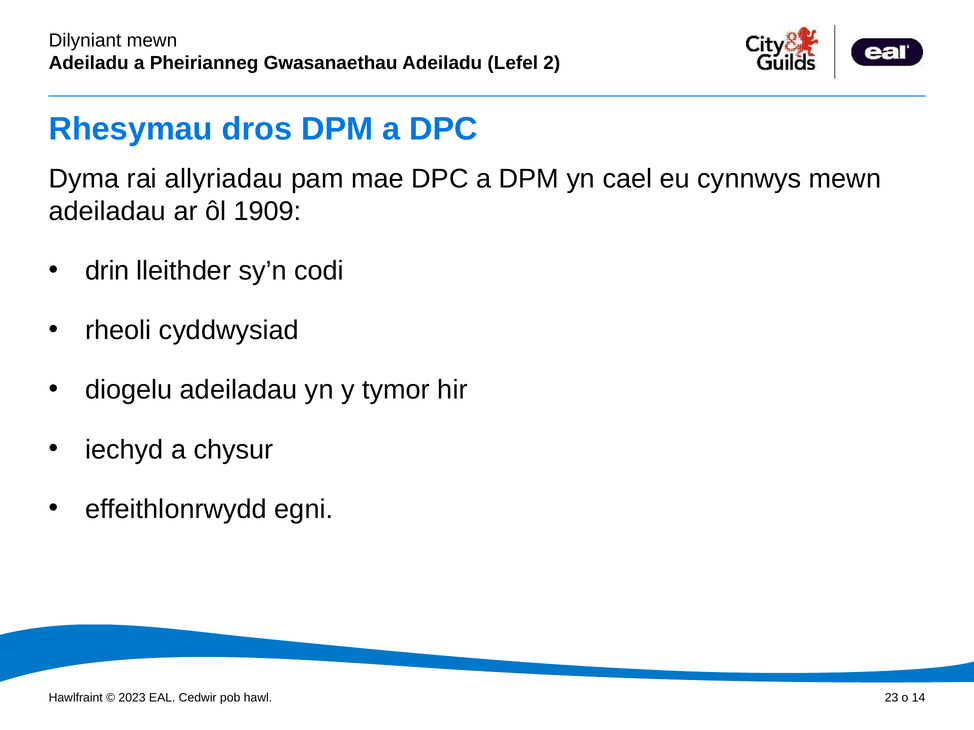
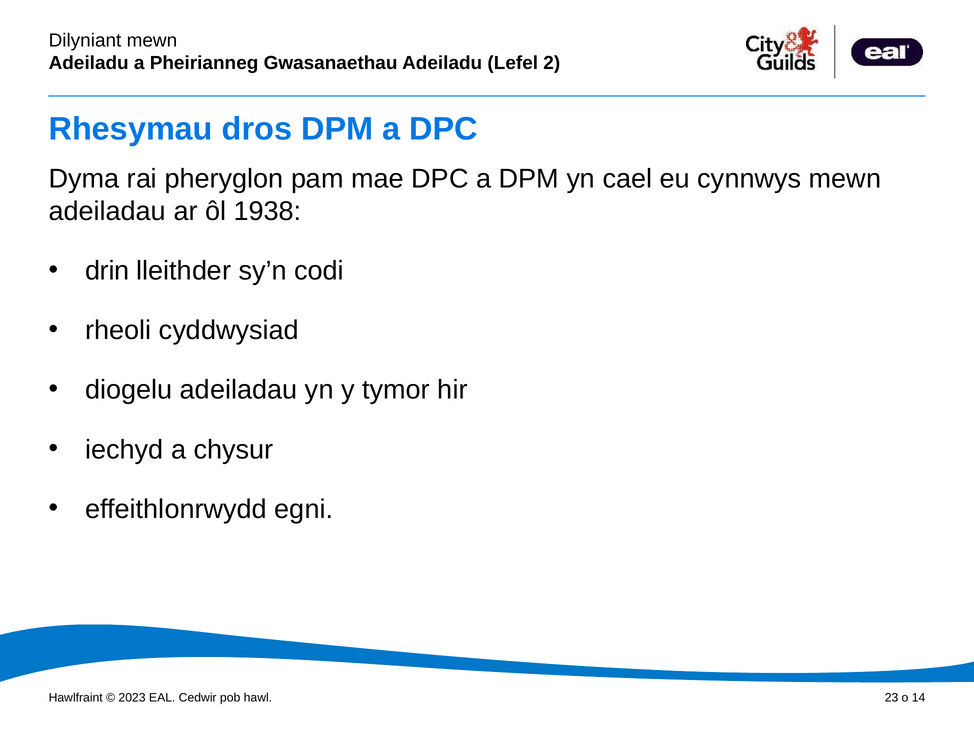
allyriadau: allyriadau -> pheryglon
1909: 1909 -> 1938
